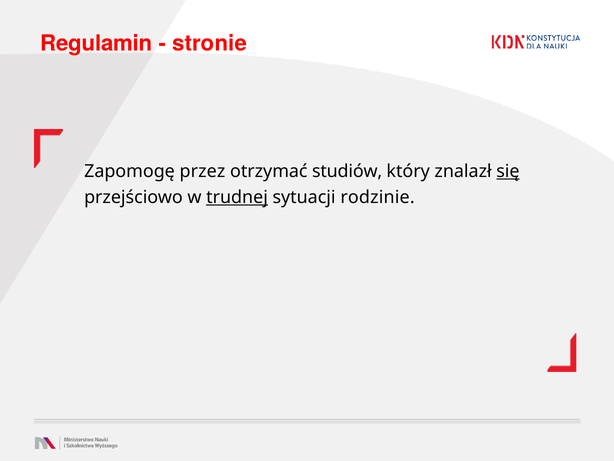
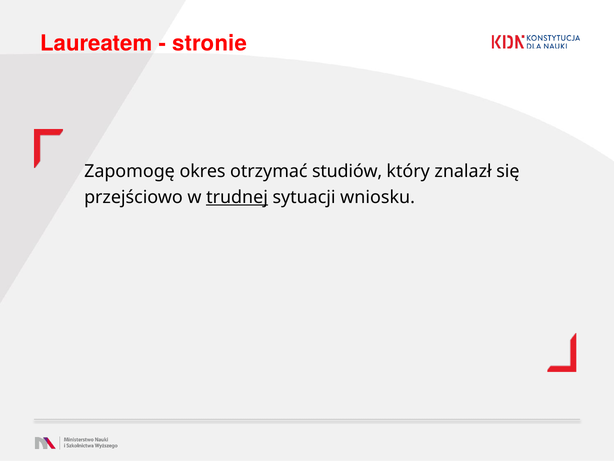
Regulamin: Regulamin -> Laureatem
przez: przez -> okres
się underline: present -> none
rodzinie: rodzinie -> wniosku
